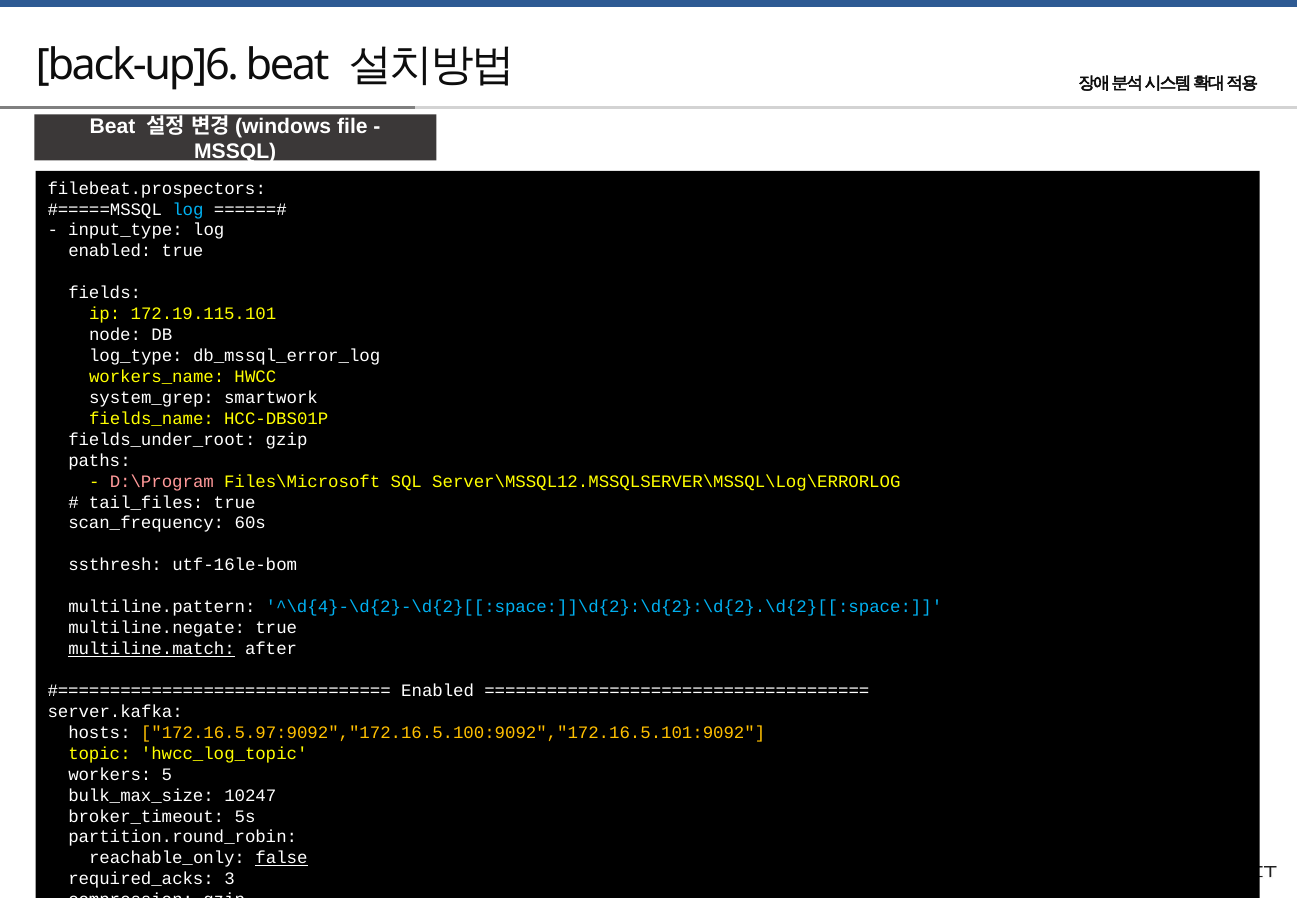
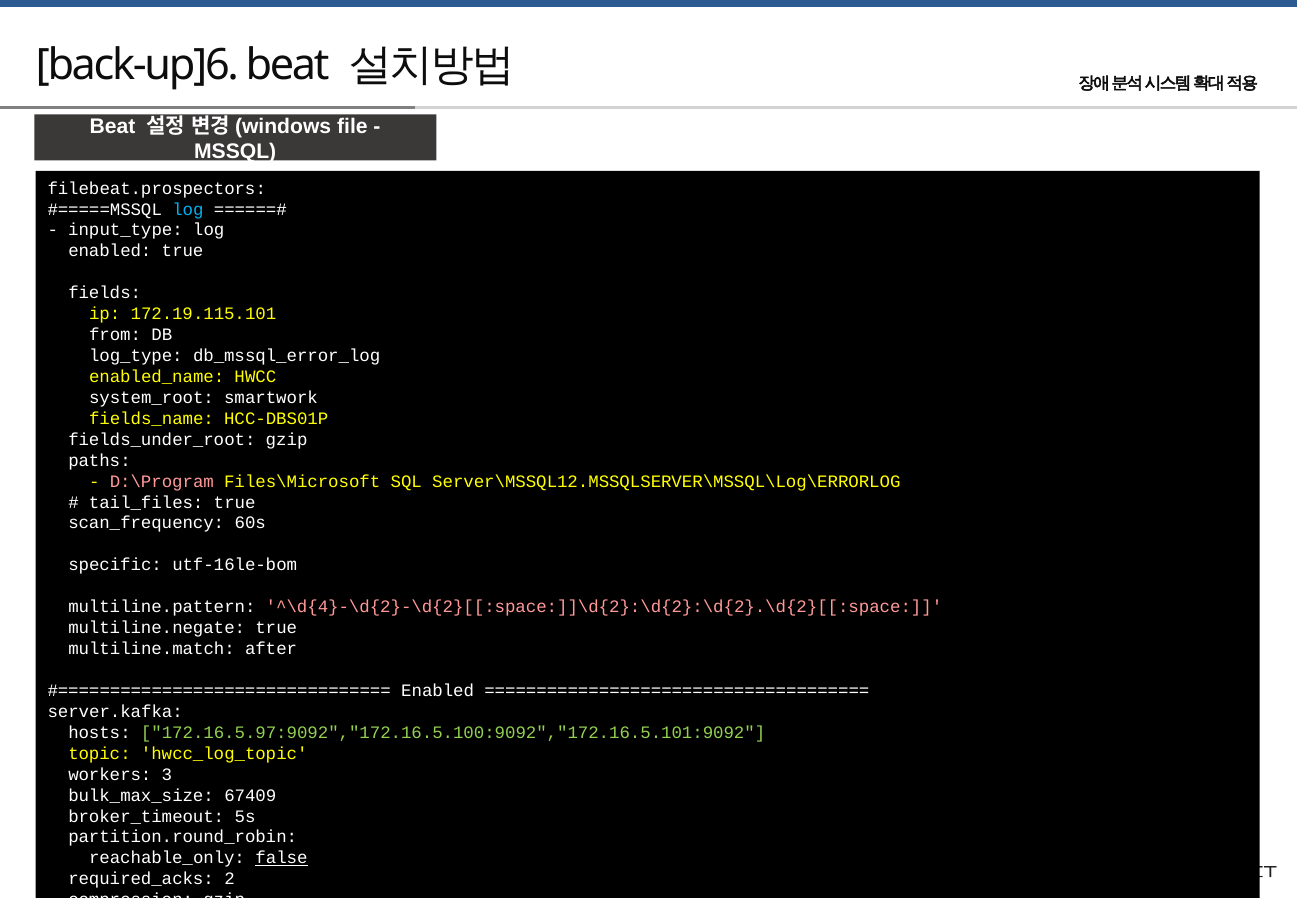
node: node -> from
workers_name: workers_name -> enabled_name
system_grep: system_grep -> system_root
ssthresh: ssthresh -> specific
^\d{4}-\d{2}-\d{2}[[:space:]]\d{2}:\d{2}:\d{2}.\d{2}[[:space colour: light blue -> pink
multiline.match underline: present -> none
172.16.5.97:9092","172.16.5.100:9092","172.16.5.101:9092 colour: yellow -> light green
5: 5 -> 3
10247: 10247 -> 67409
3: 3 -> 2
